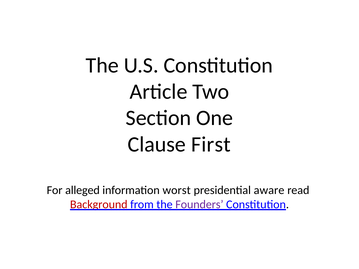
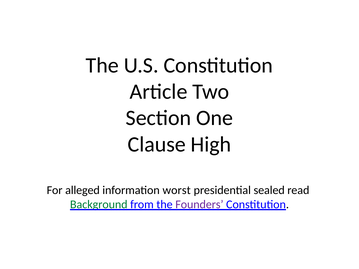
First: First -> High
aware: aware -> sealed
Background colour: red -> green
